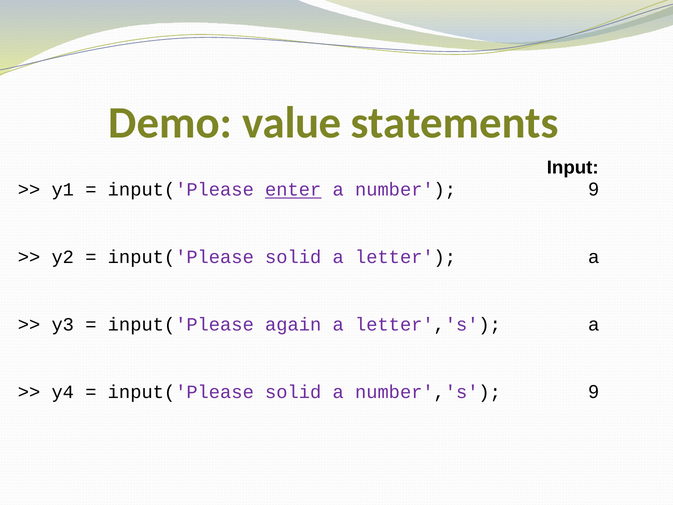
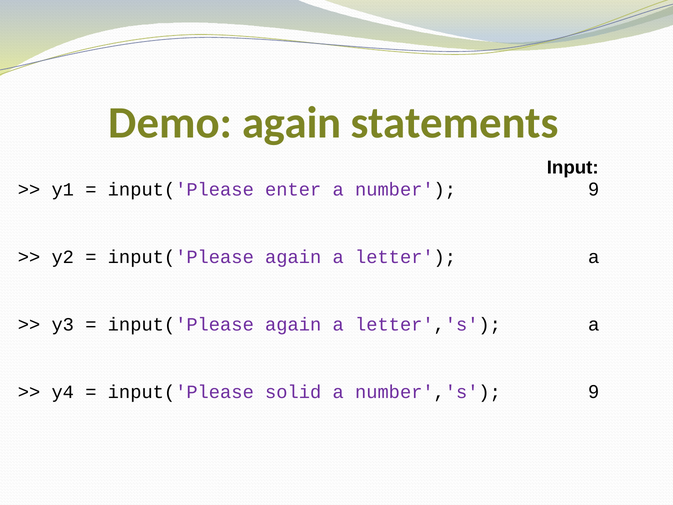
Demo value: value -> again
enter underline: present -> none
solid at (293, 257): solid -> again
